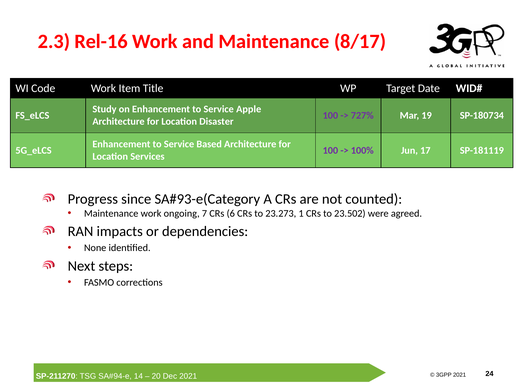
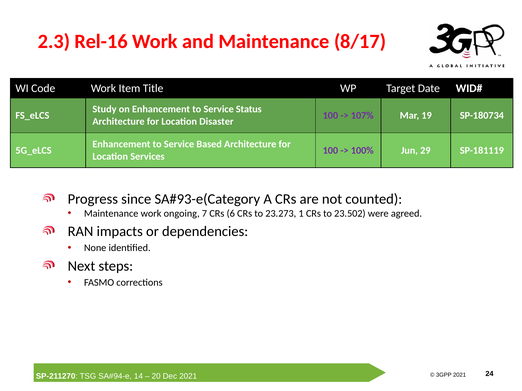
Apple: Apple -> Status
727%: 727% -> 107%
17: 17 -> 29
